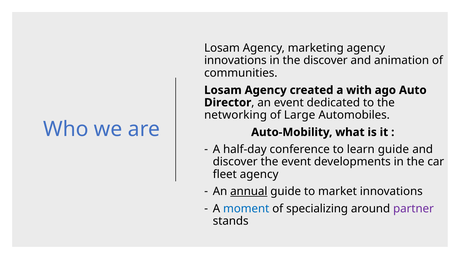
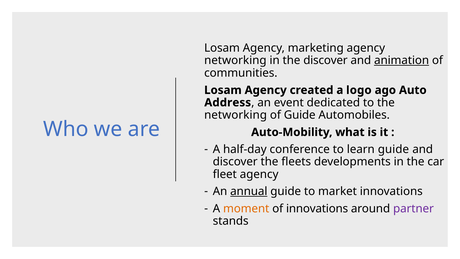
innovations at (235, 60): innovations -> networking
animation underline: none -> present
with: with -> logo
Director: Director -> Address
of Large: Large -> Guide
the event: event -> fleets
moment colour: blue -> orange
of specializing: specializing -> innovations
